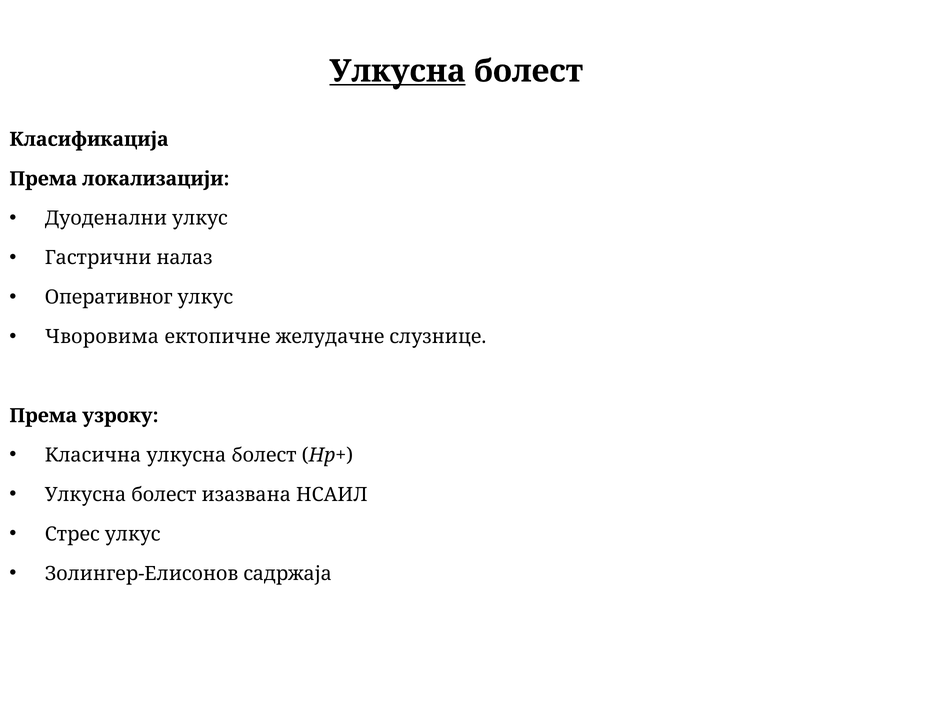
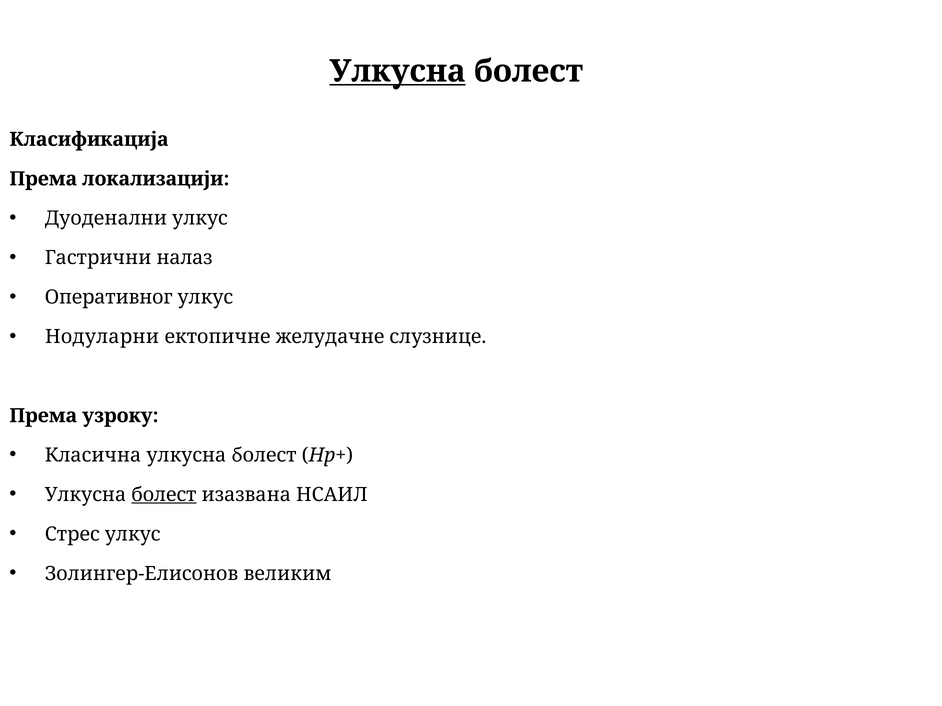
Чворовима: Чворовима -> Нодуларни
болест at (164, 495) underline: none -> present
садржаја: садржаја -> великим
